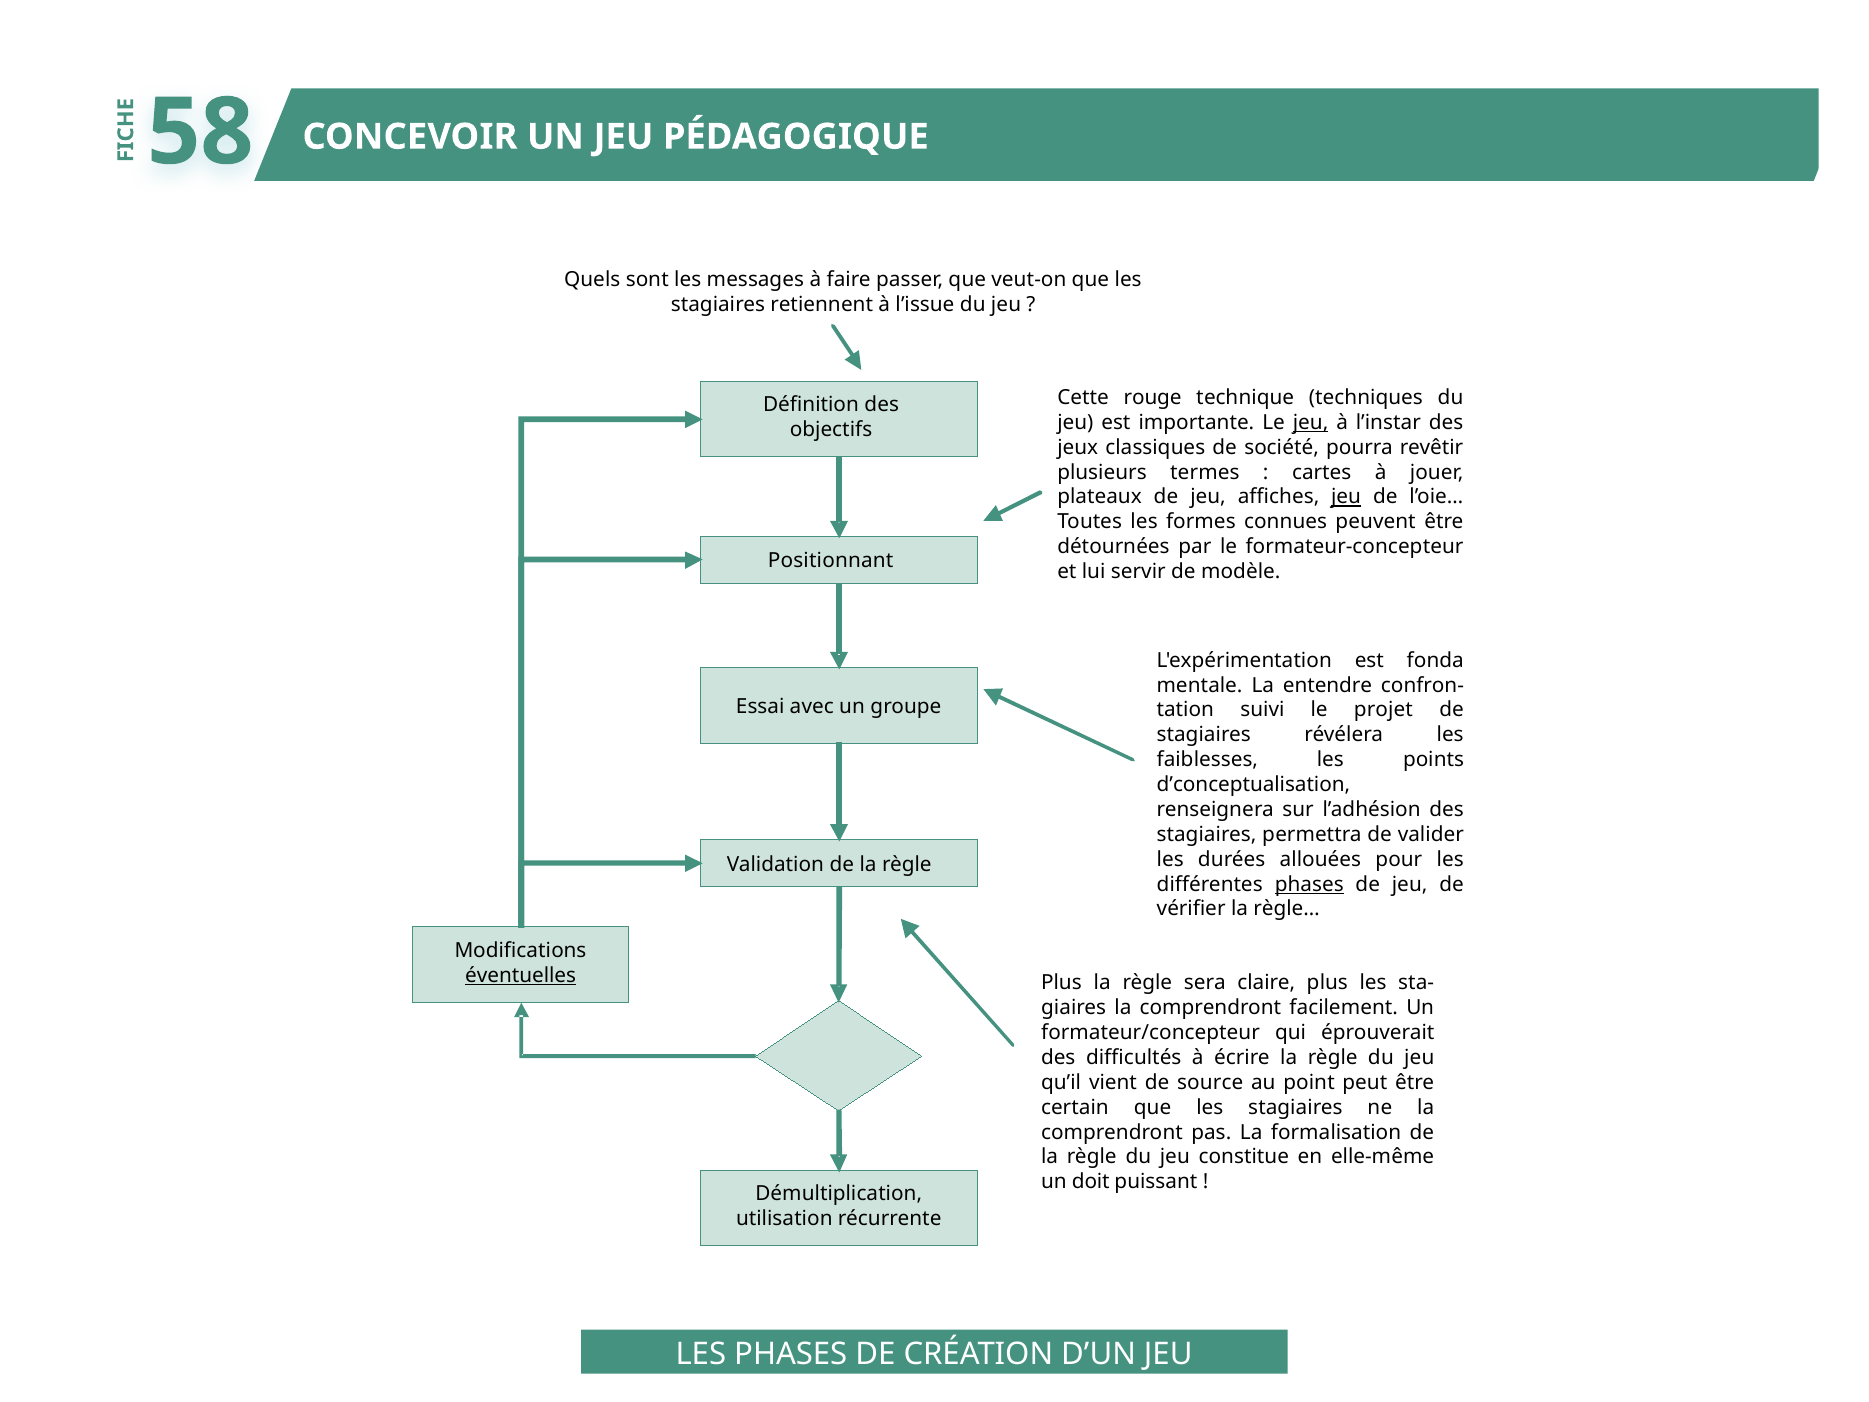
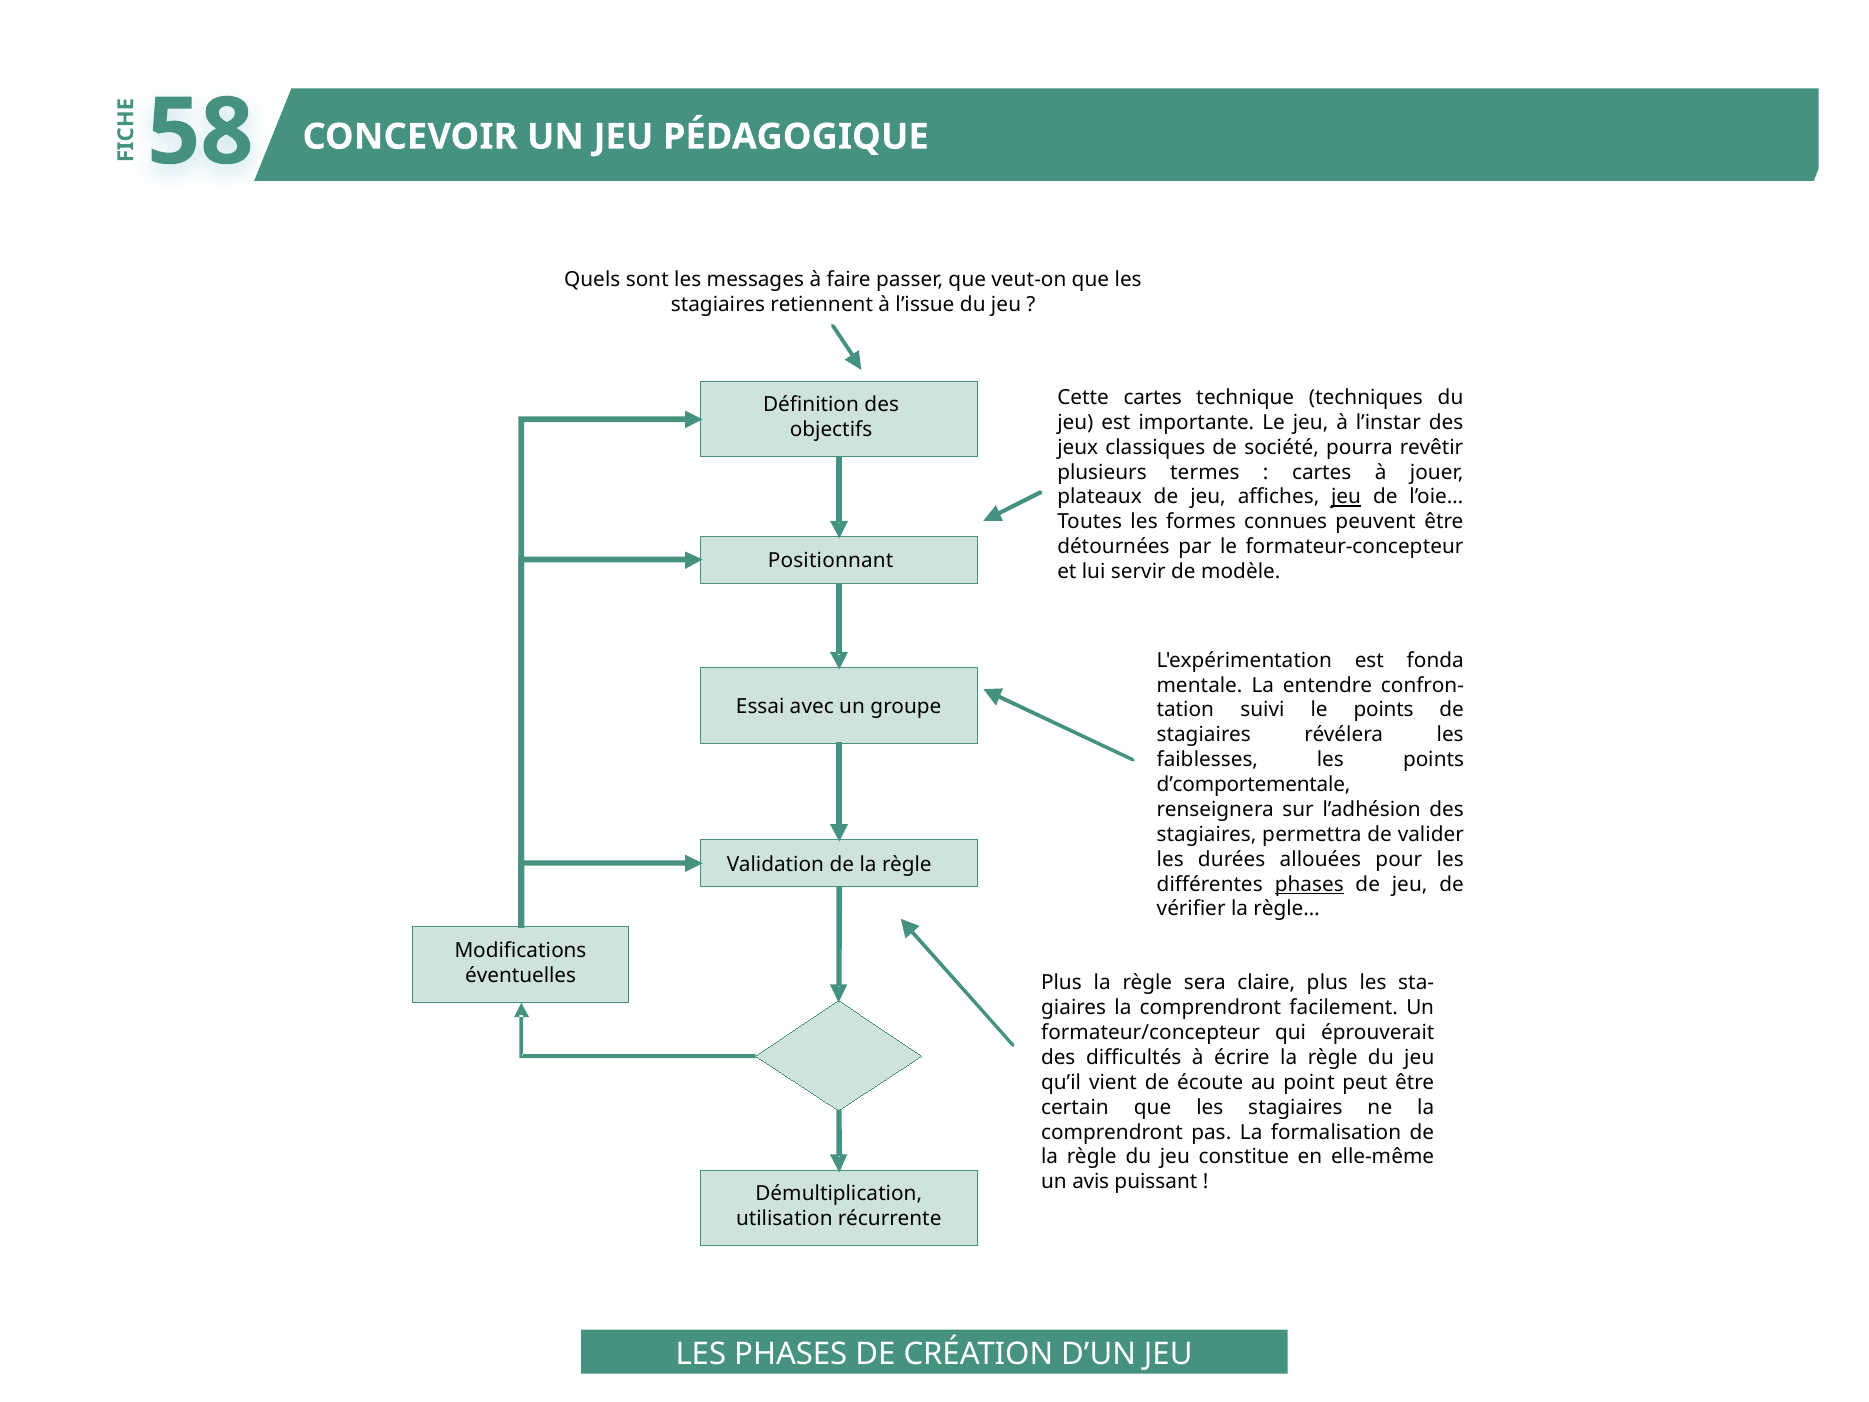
Cette rouge: rouge -> cartes
jeu at (1311, 422) underline: present -> none
le projet: projet -> points
d’conceptualisation: d’conceptualisation -> d’comportementale
éventuelles underline: present -> none
source: source -> écoute
doit: doit -> avis
